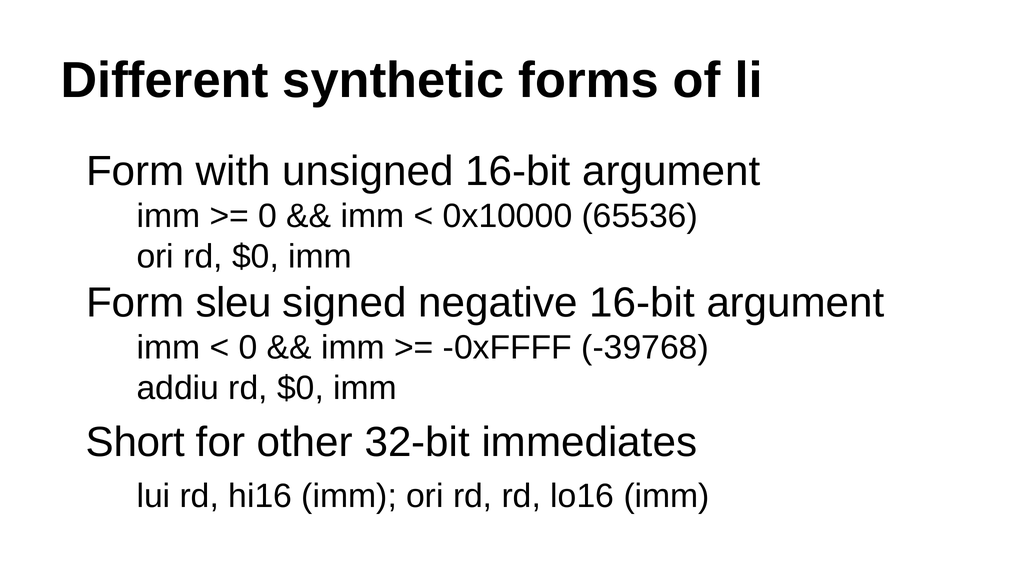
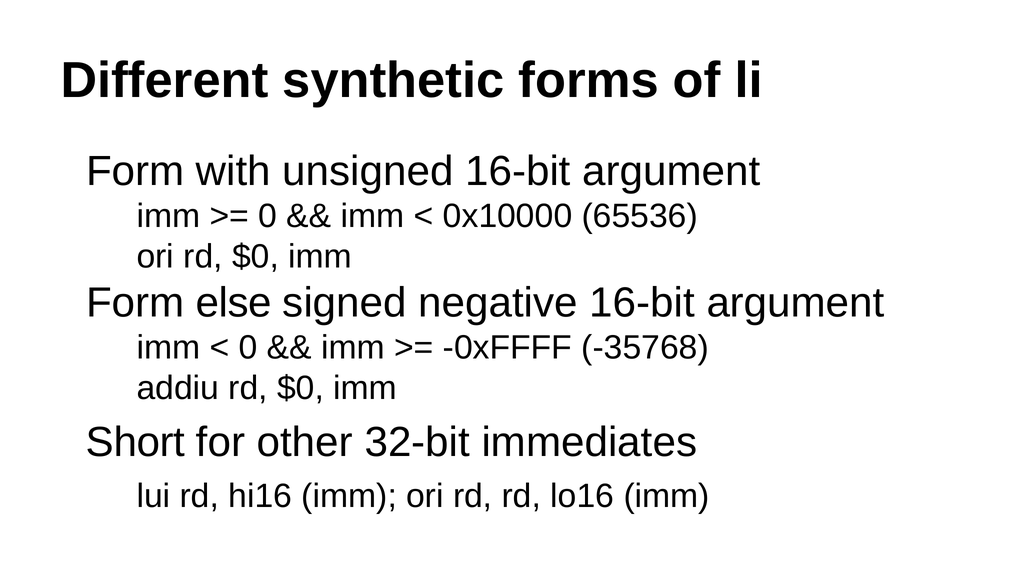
sleu: sleu -> else
-39768: -39768 -> -35768
